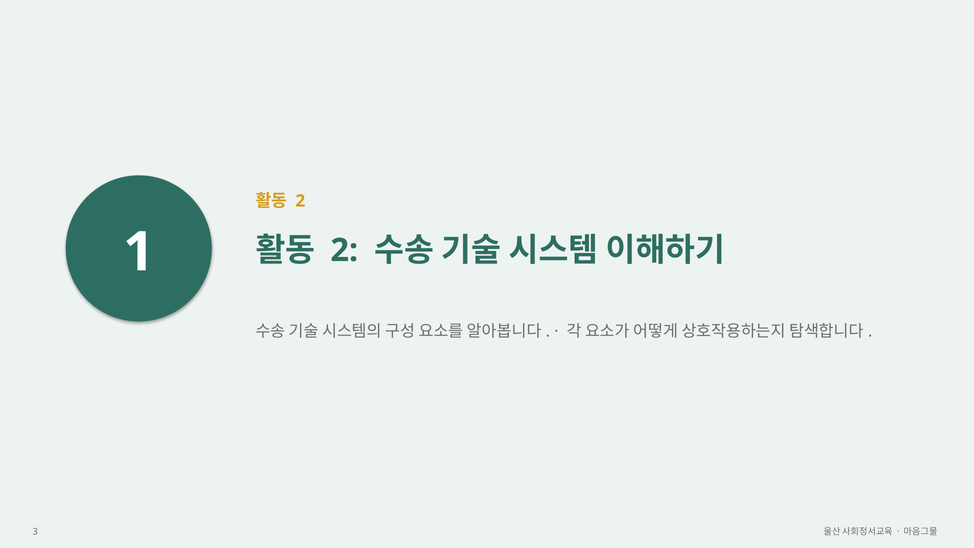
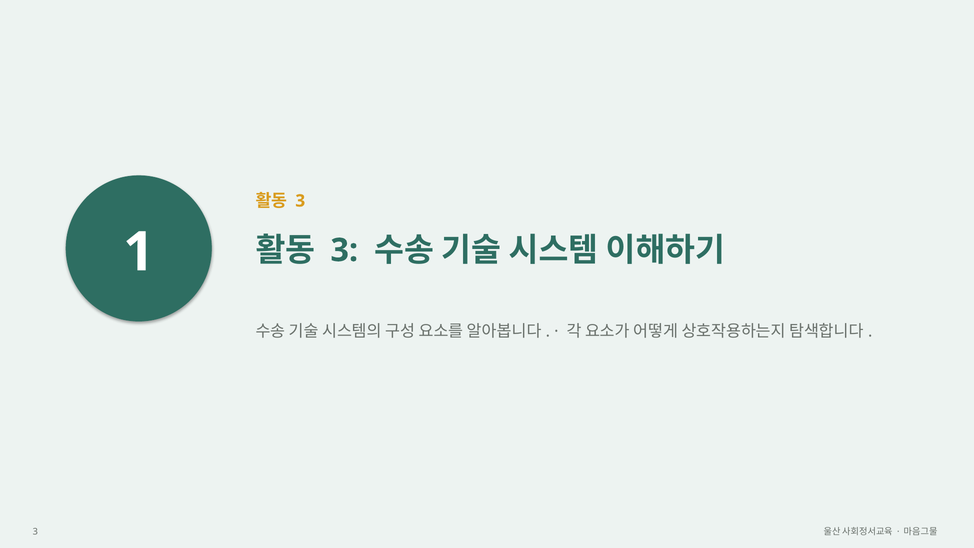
2 at (300, 201): 2 -> 3
2 at (344, 250): 2 -> 3
